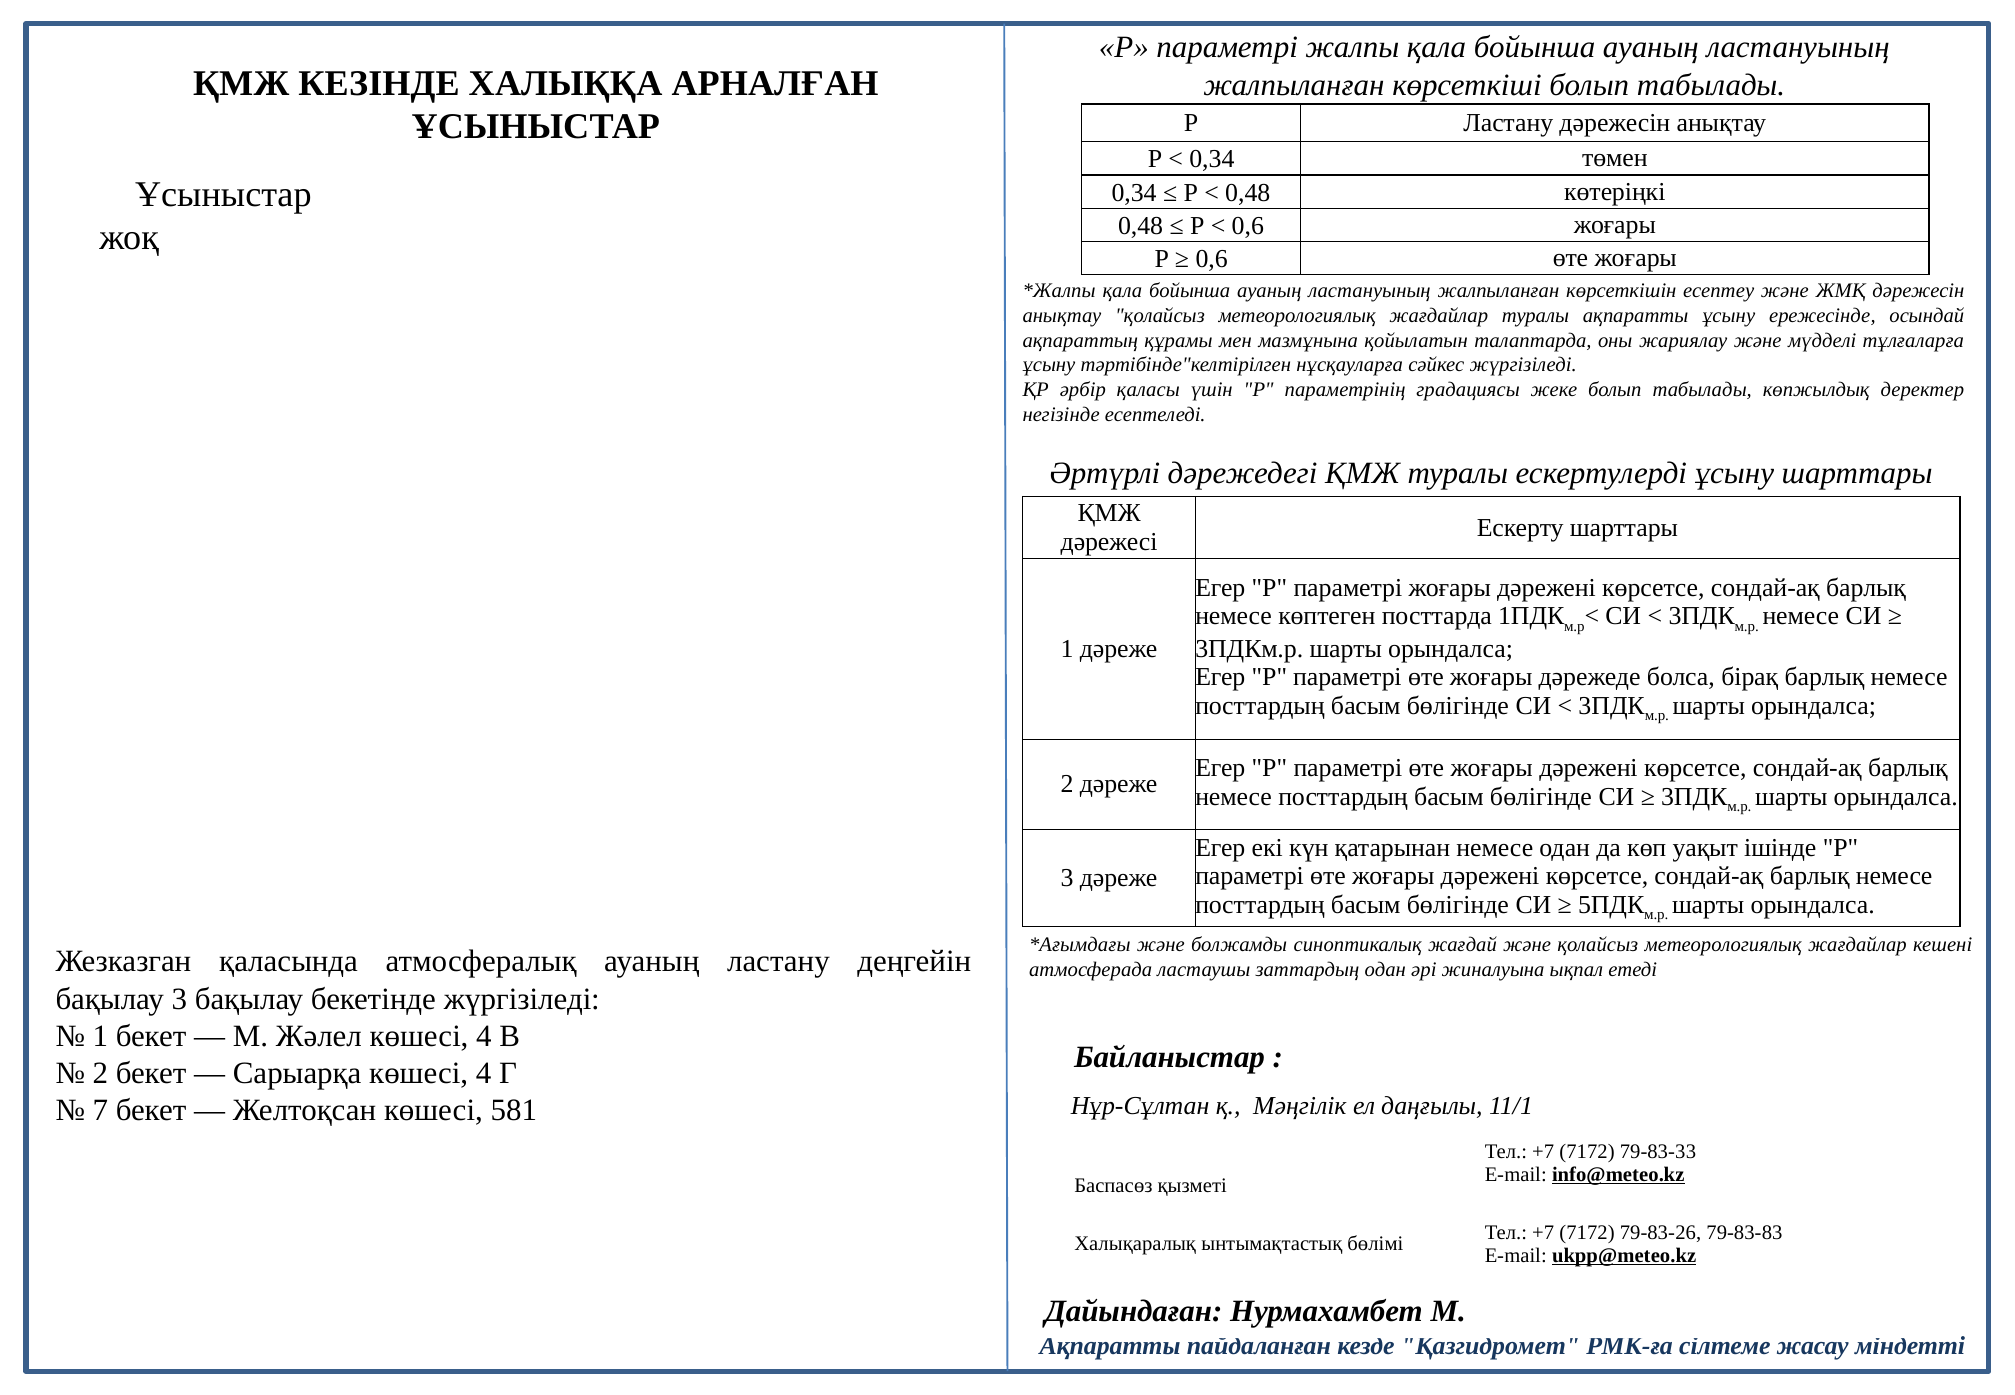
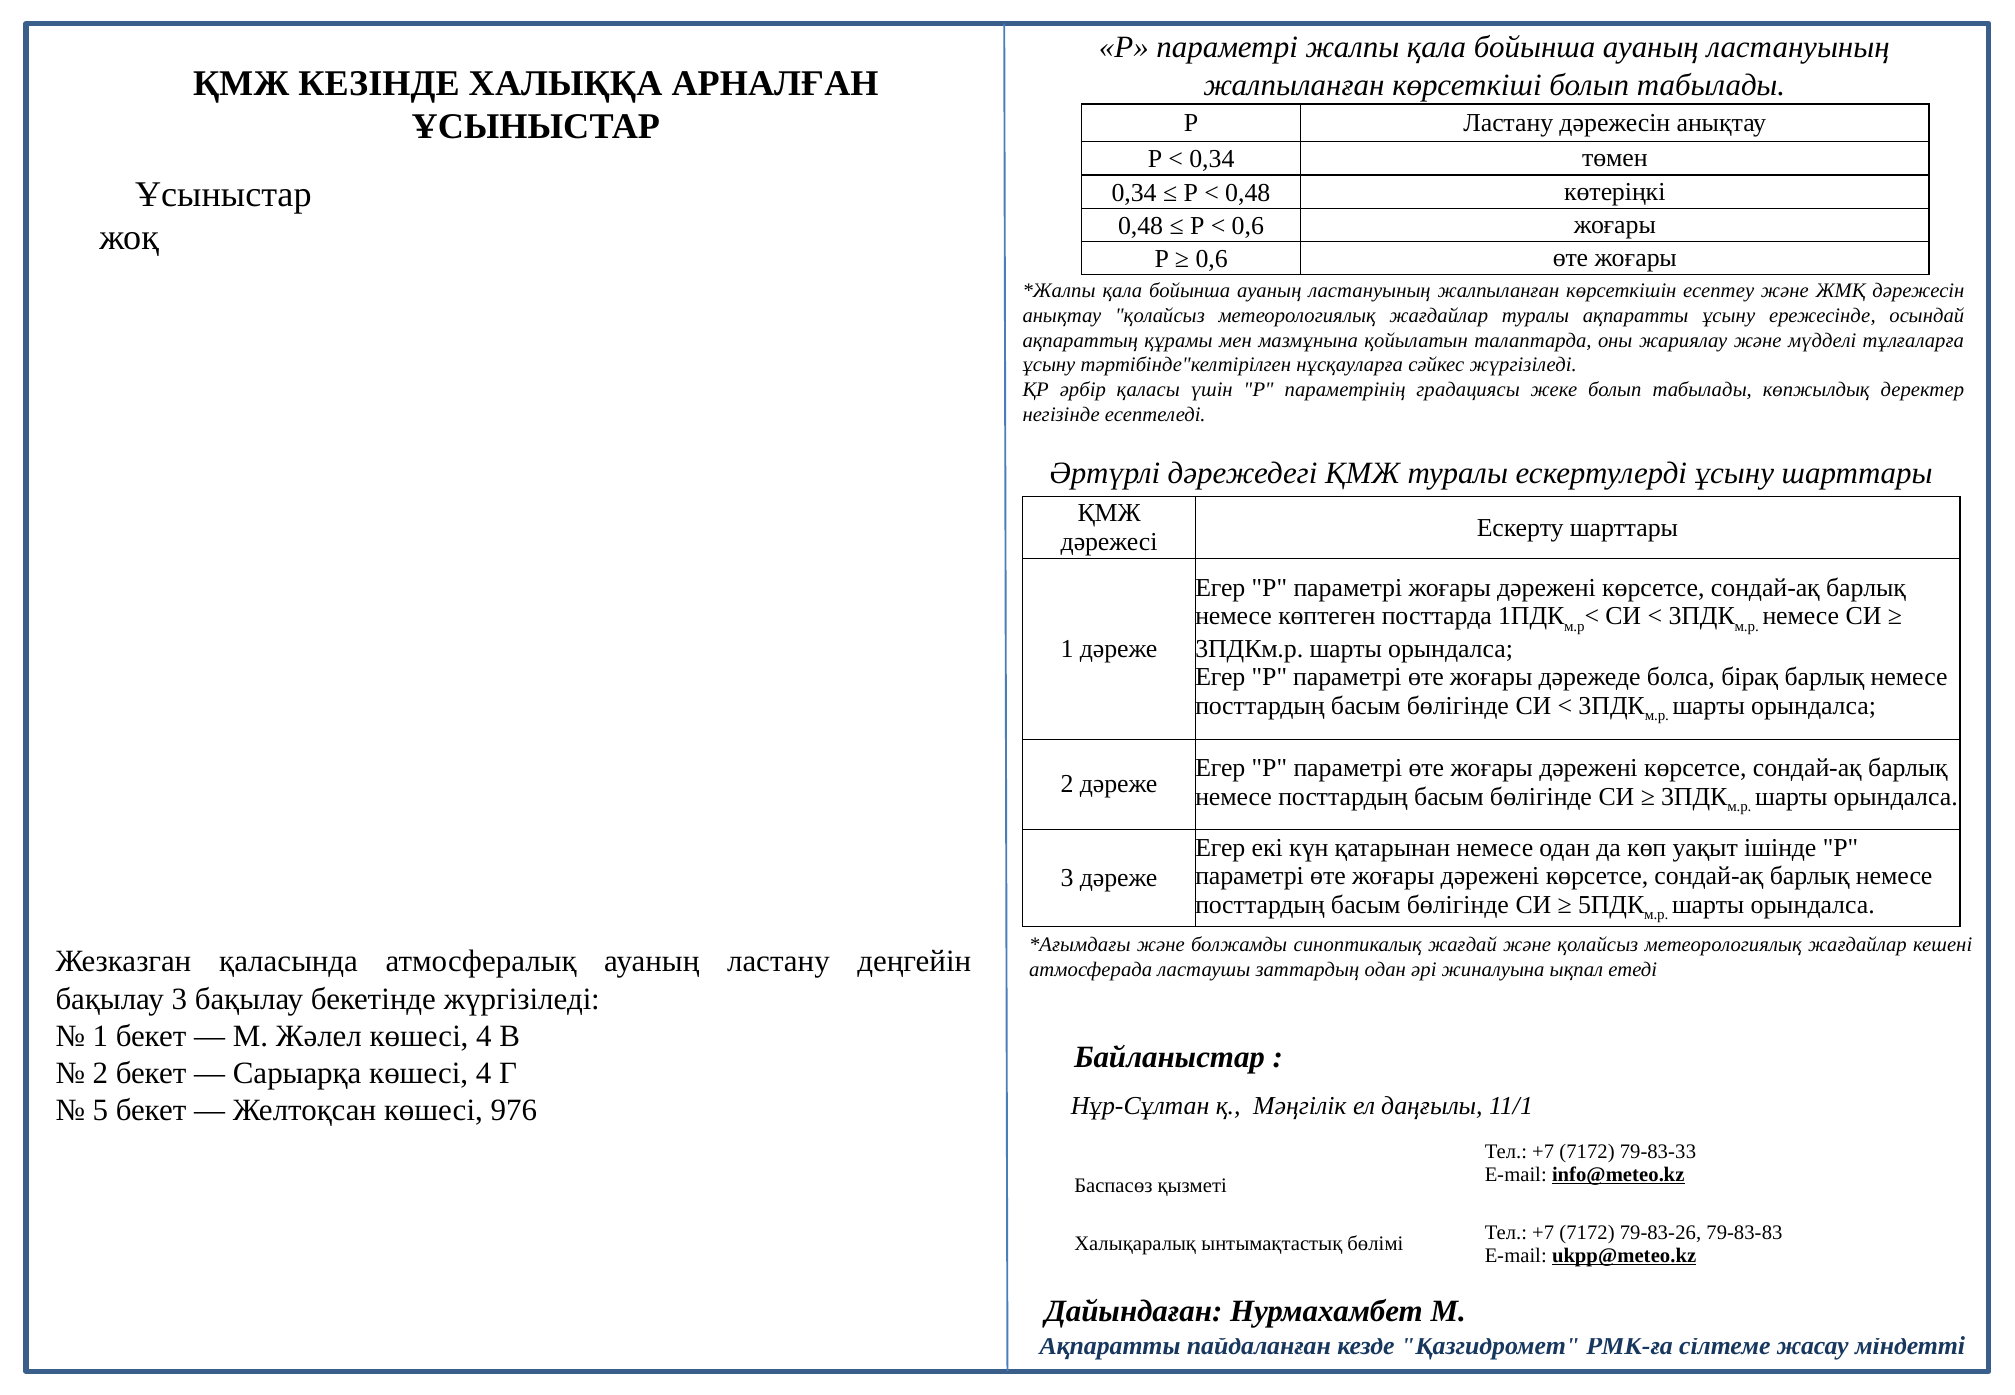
7: 7 -> 5
581: 581 -> 976
